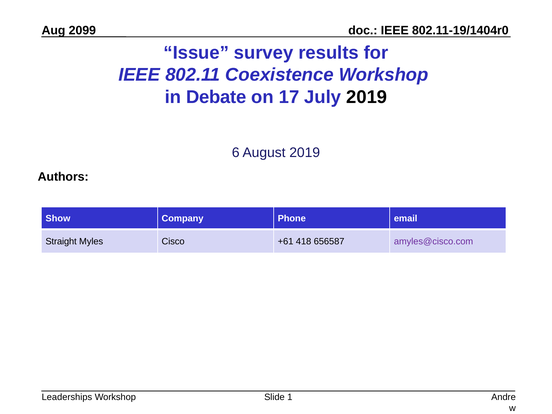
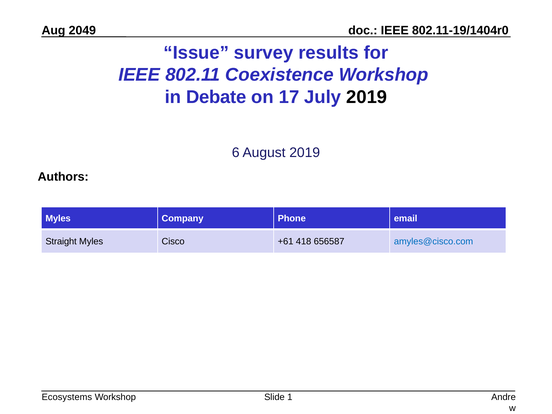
2099: 2099 -> 2049
Show at (58, 218): Show -> Myles
amyles@cisco.com colour: purple -> blue
Leaderships: Leaderships -> Ecosystems
